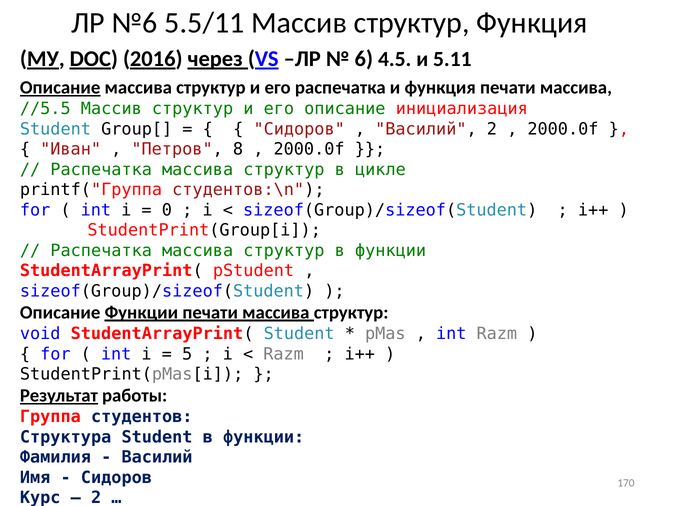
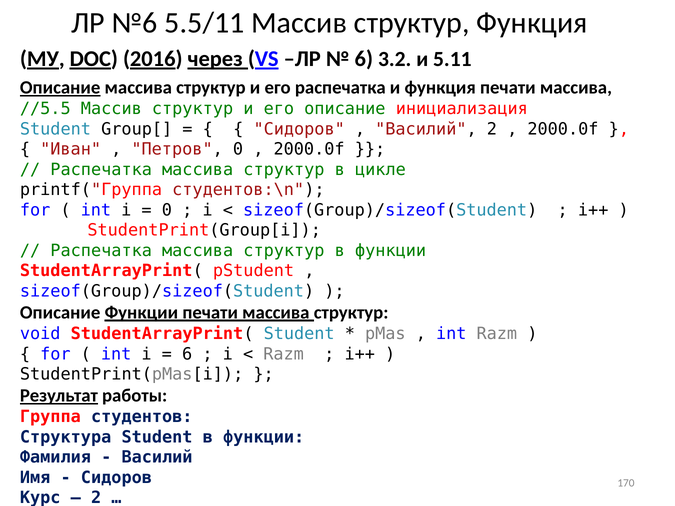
4.5: 4.5 -> 3.2
Петров 8: 8 -> 0
5 at (187, 354): 5 -> 6
